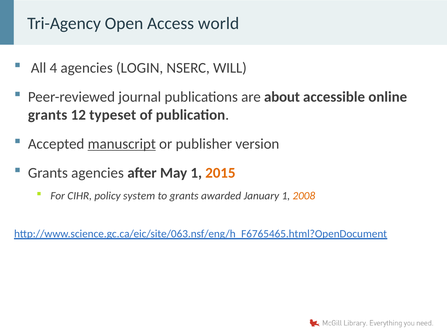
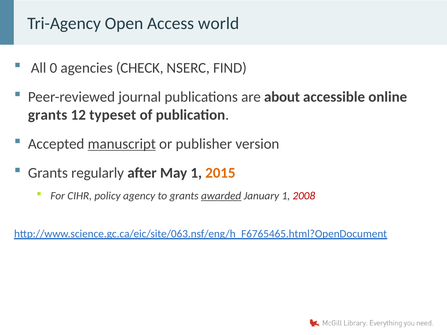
4: 4 -> 0
LOGIN: LOGIN -> CHECK
WILL: WILL -> FIND
Grants agencies: agencies -> regularly
system: system -> agency
awarded underline: none -> present
2008 colour: orange -> red
